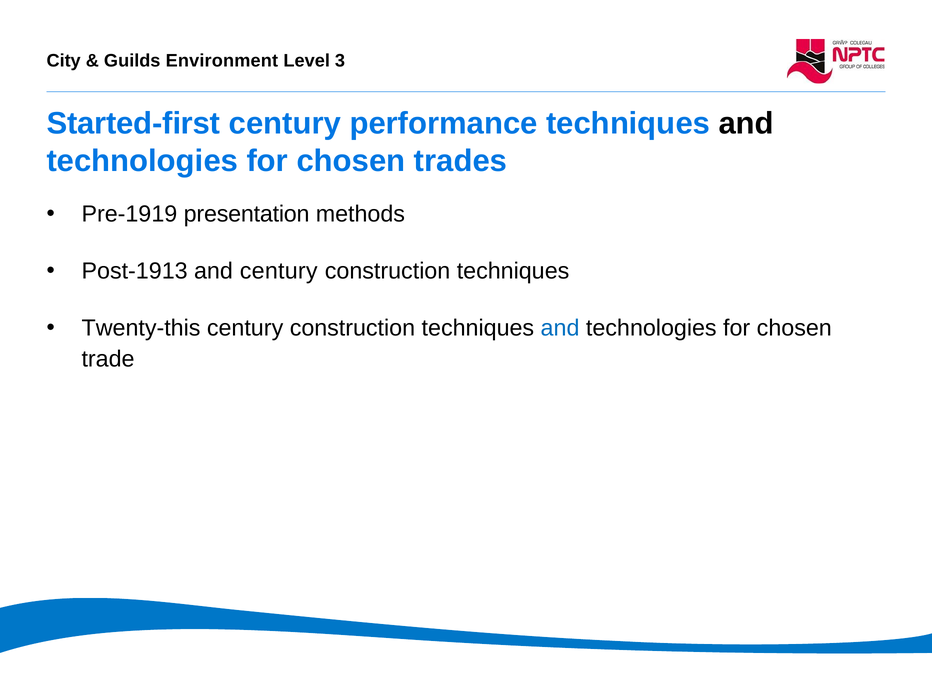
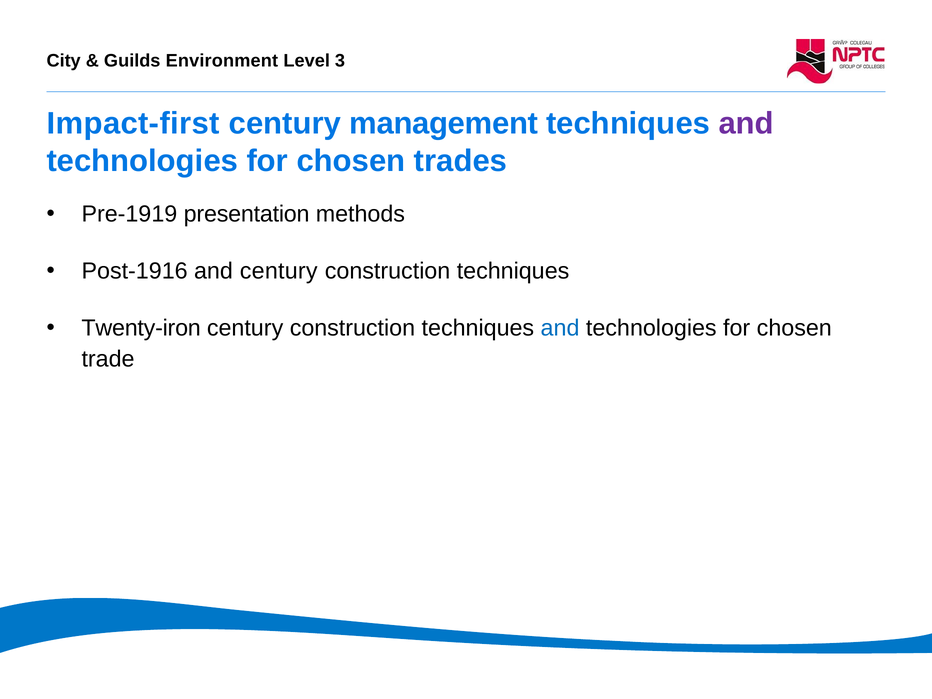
Started-first: Started-first -> Impact-first
performance: performance -> management
and at (746, 124) colour: black -> purple
Post-1913: Post-1913 -> Post-1916
Twenty-this: Twenty-this -> Twenty-iron
